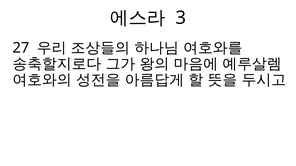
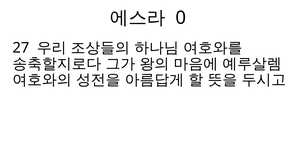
3: 3 -> 0
